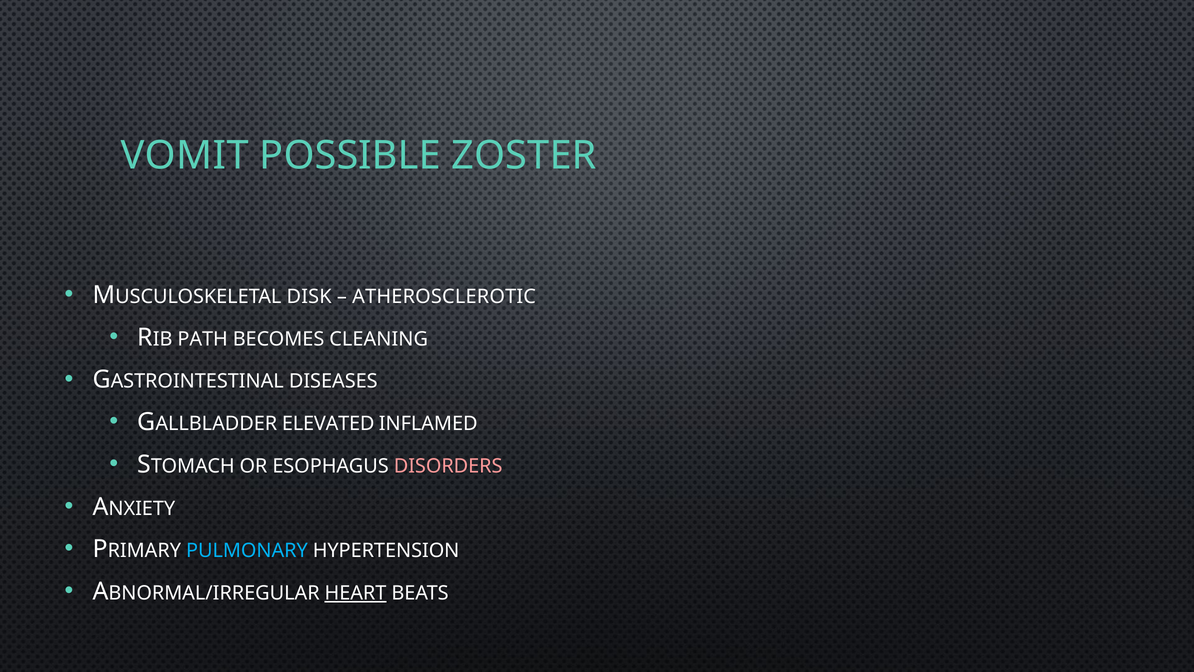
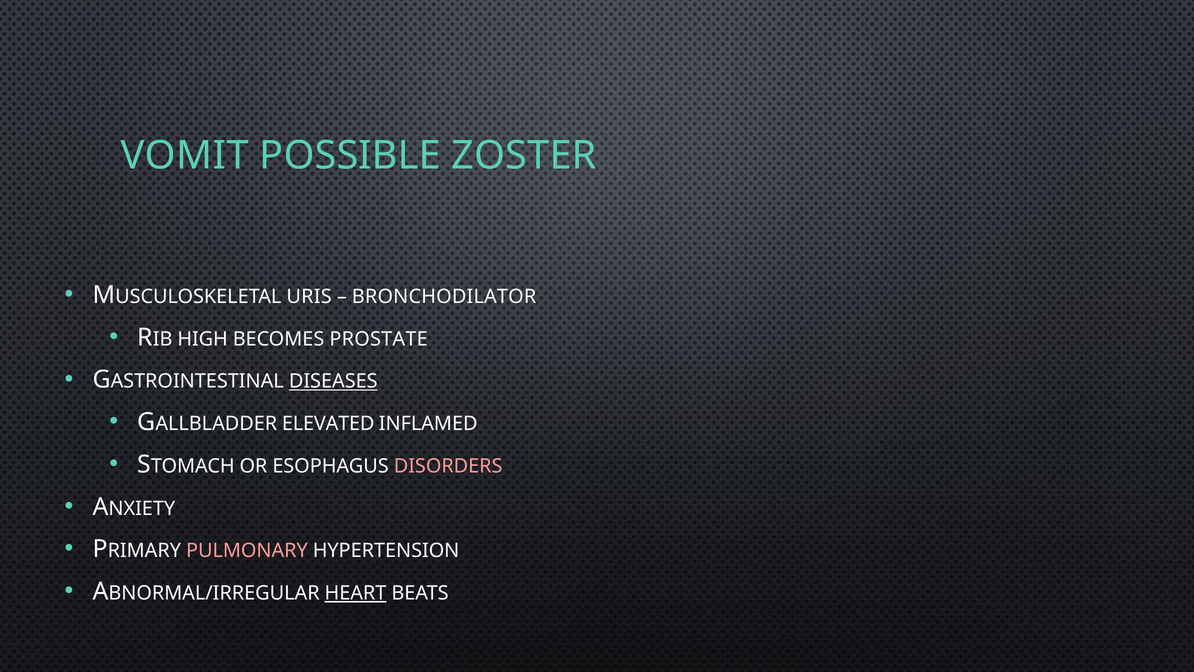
DISK: DISK -> URIS
ATHEROSCLEROTIC: ATHEROSCLEROTIC -> BRONCHODILATOR
PATH: PATH -> HIGH
CLEANING: CLEANING -> PROSTATE
DISEASES underline: none -> present
PULMONARY colour: light blue -> pink
